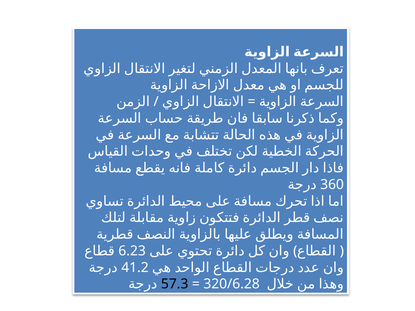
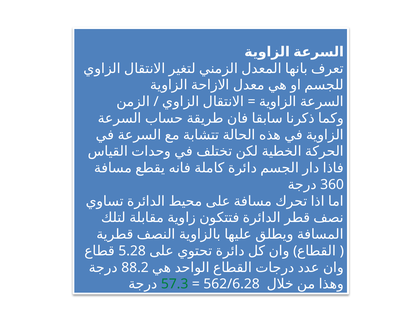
6.23: 6.23 -> 5.28
41.2: 41.2 -> 88.2
57.3 colour: black -> green
320/6.28: 320/6.28 -> 562/6.28
